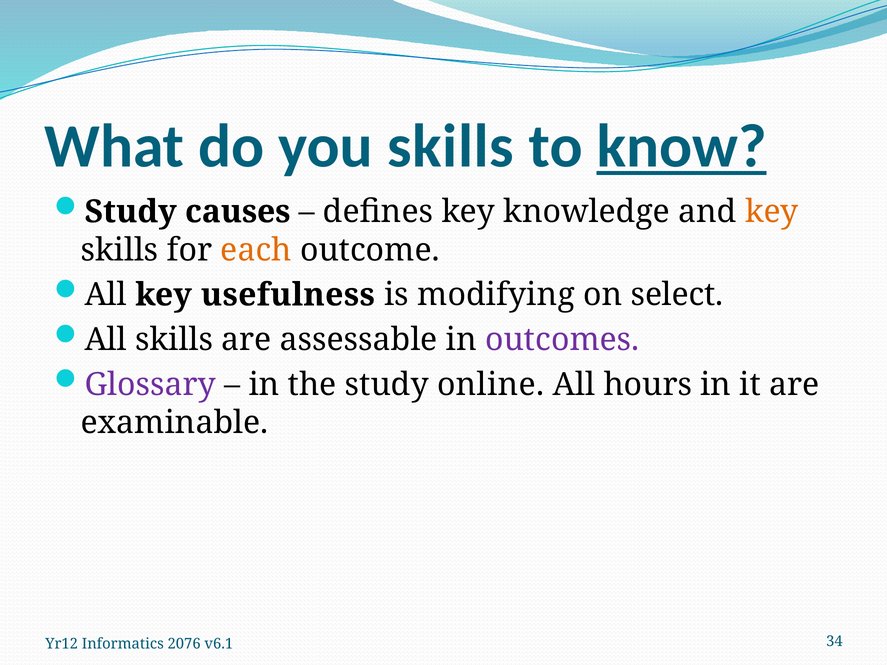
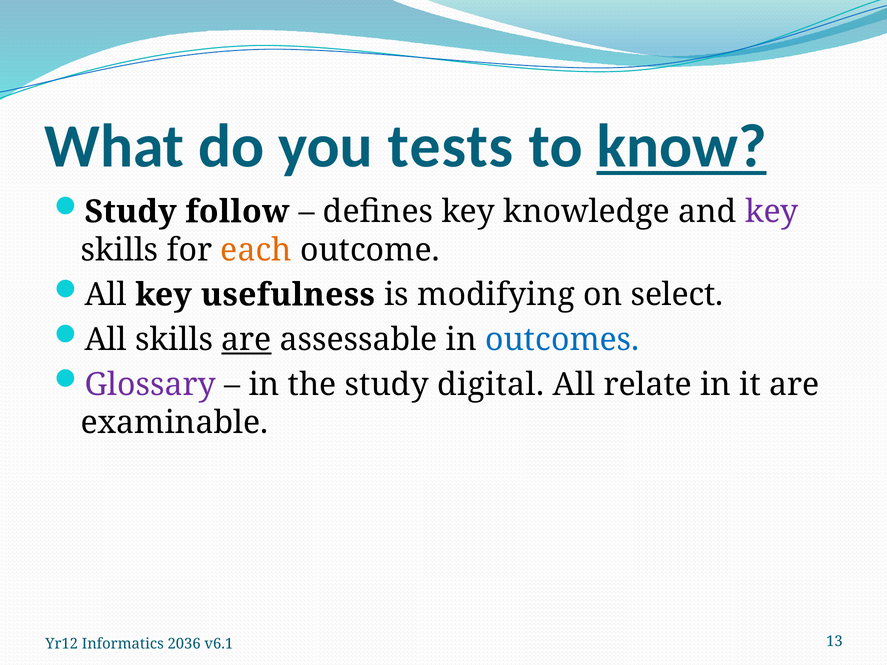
you skills: skills -> tests
causes: causes -> follow
key at (772, 212) colour: orange -> purple
are at (246, 340) underline: none -> present
outcomes colour: purple -> blue
online: online -> digital
hours: hours -> relate
2076: 2076 -> 2036
34: 34 -> 13
